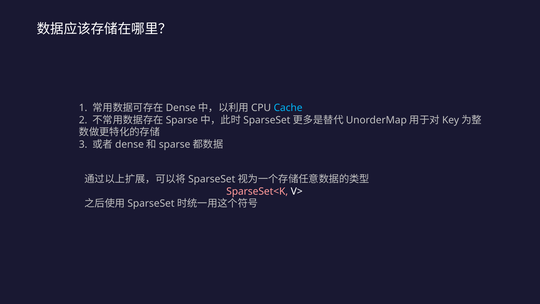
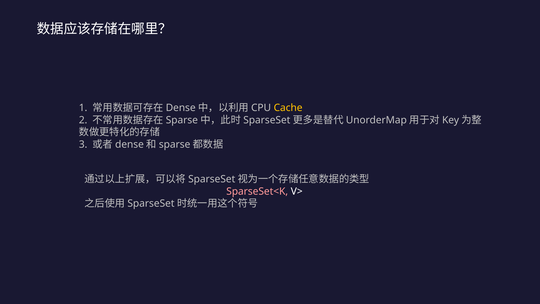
Cache colour: light blue -> yellow
